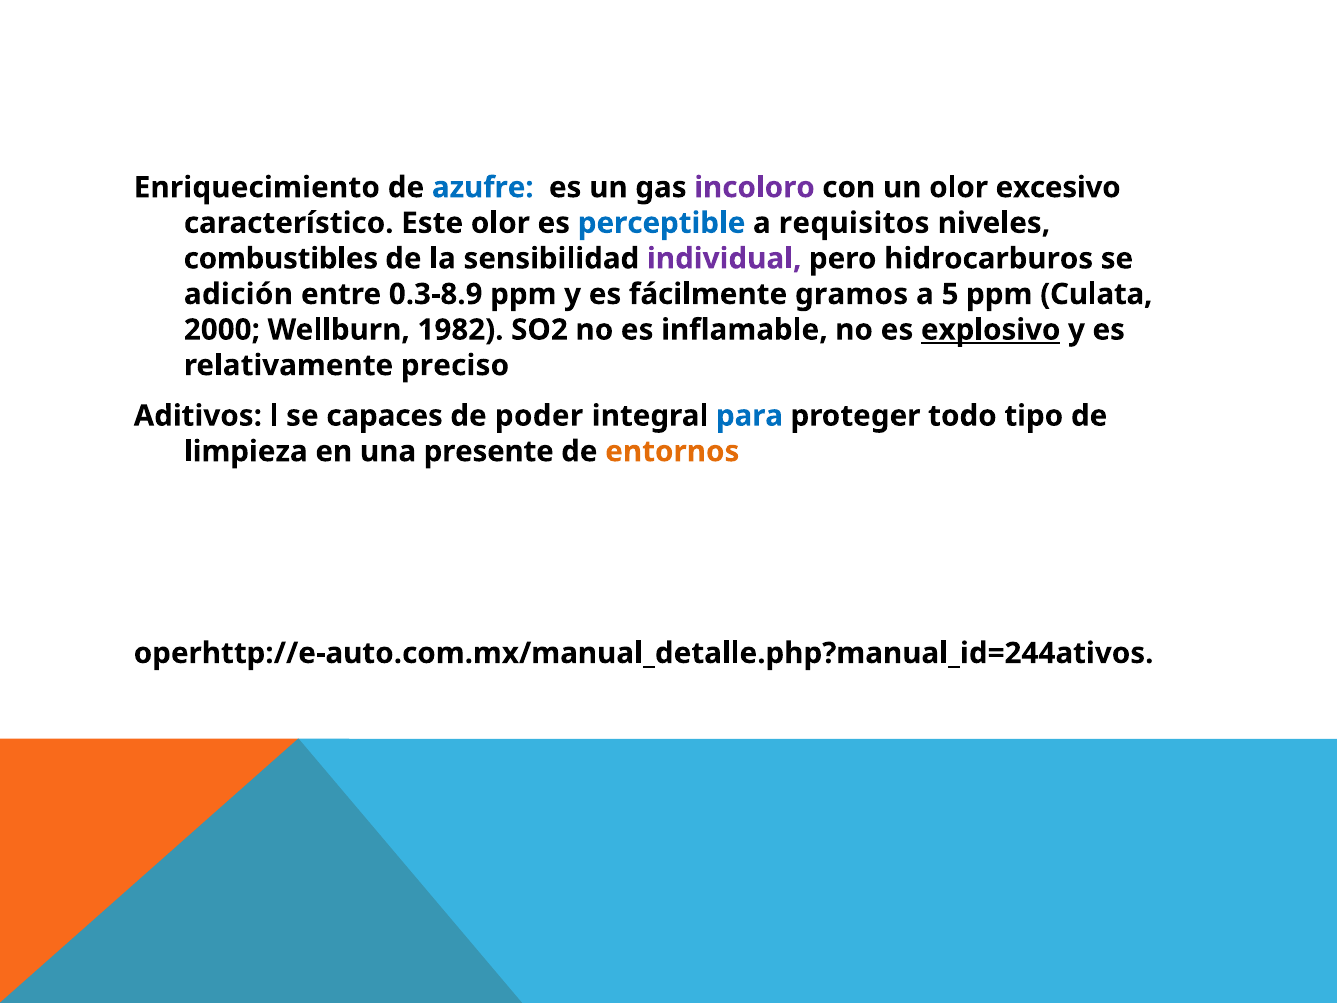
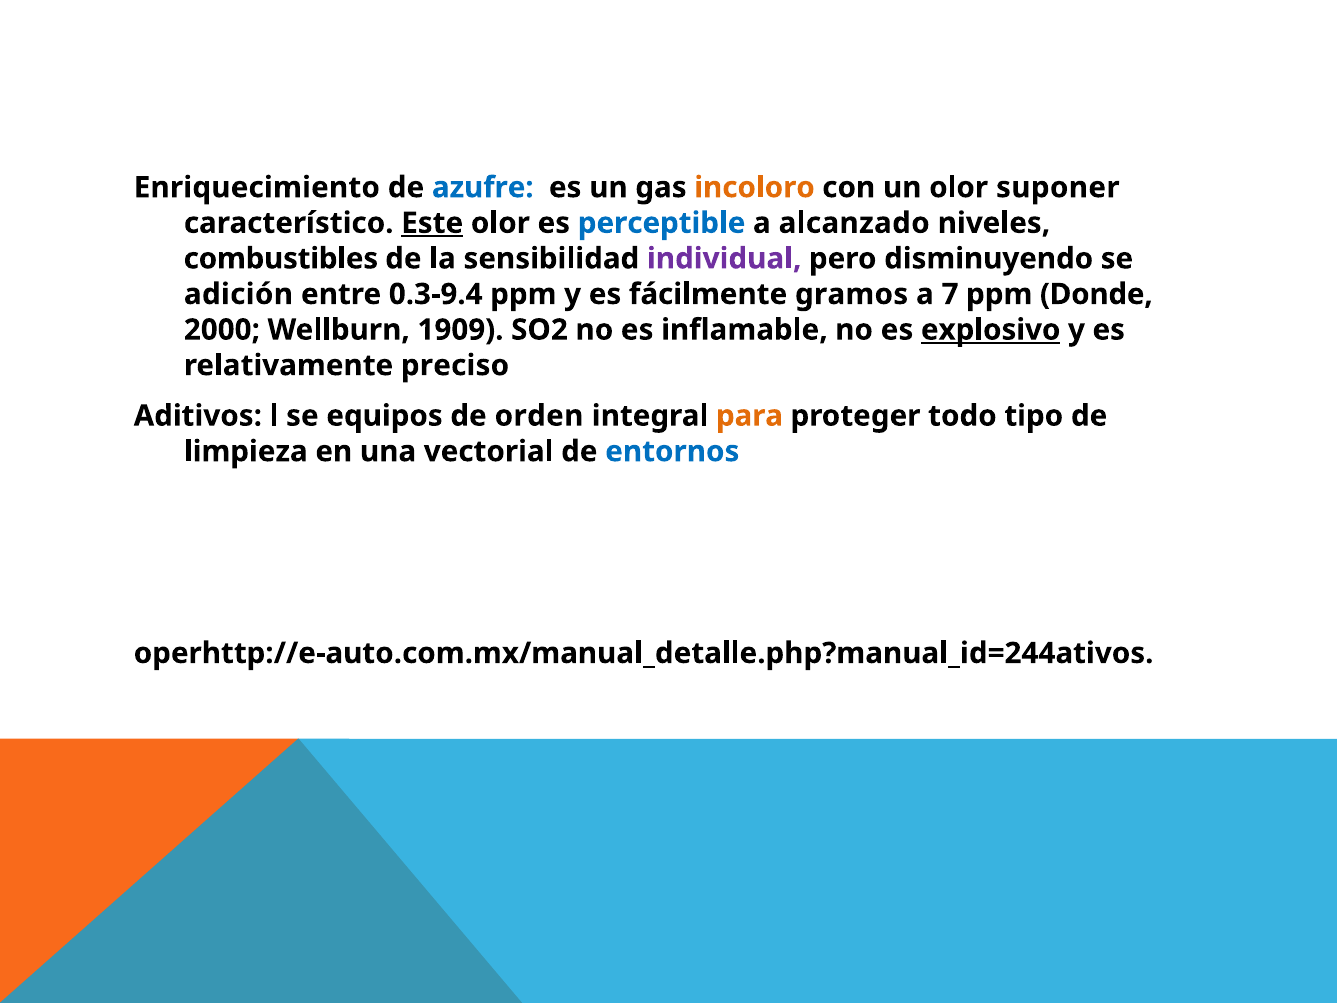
incoloro colour: purple -> orange
excesivo: excesivo -> suponer
Este underline: none -> present
requisitos: requisitos -> alcanzado
hidrocarburos: hidrocarburos -> disminuyendo
0.3-8.9: 0.3-8.9 -> 0.3-9.4
5: 5 -> 7
Culata: Culata -> Donde
1982: 1982 -> 1909
capaces: capaces -> equipos
poder: poder -> orden
para colour: blue -> orange
presente: presente -> vectorial
entornos colour: orange -> blue
